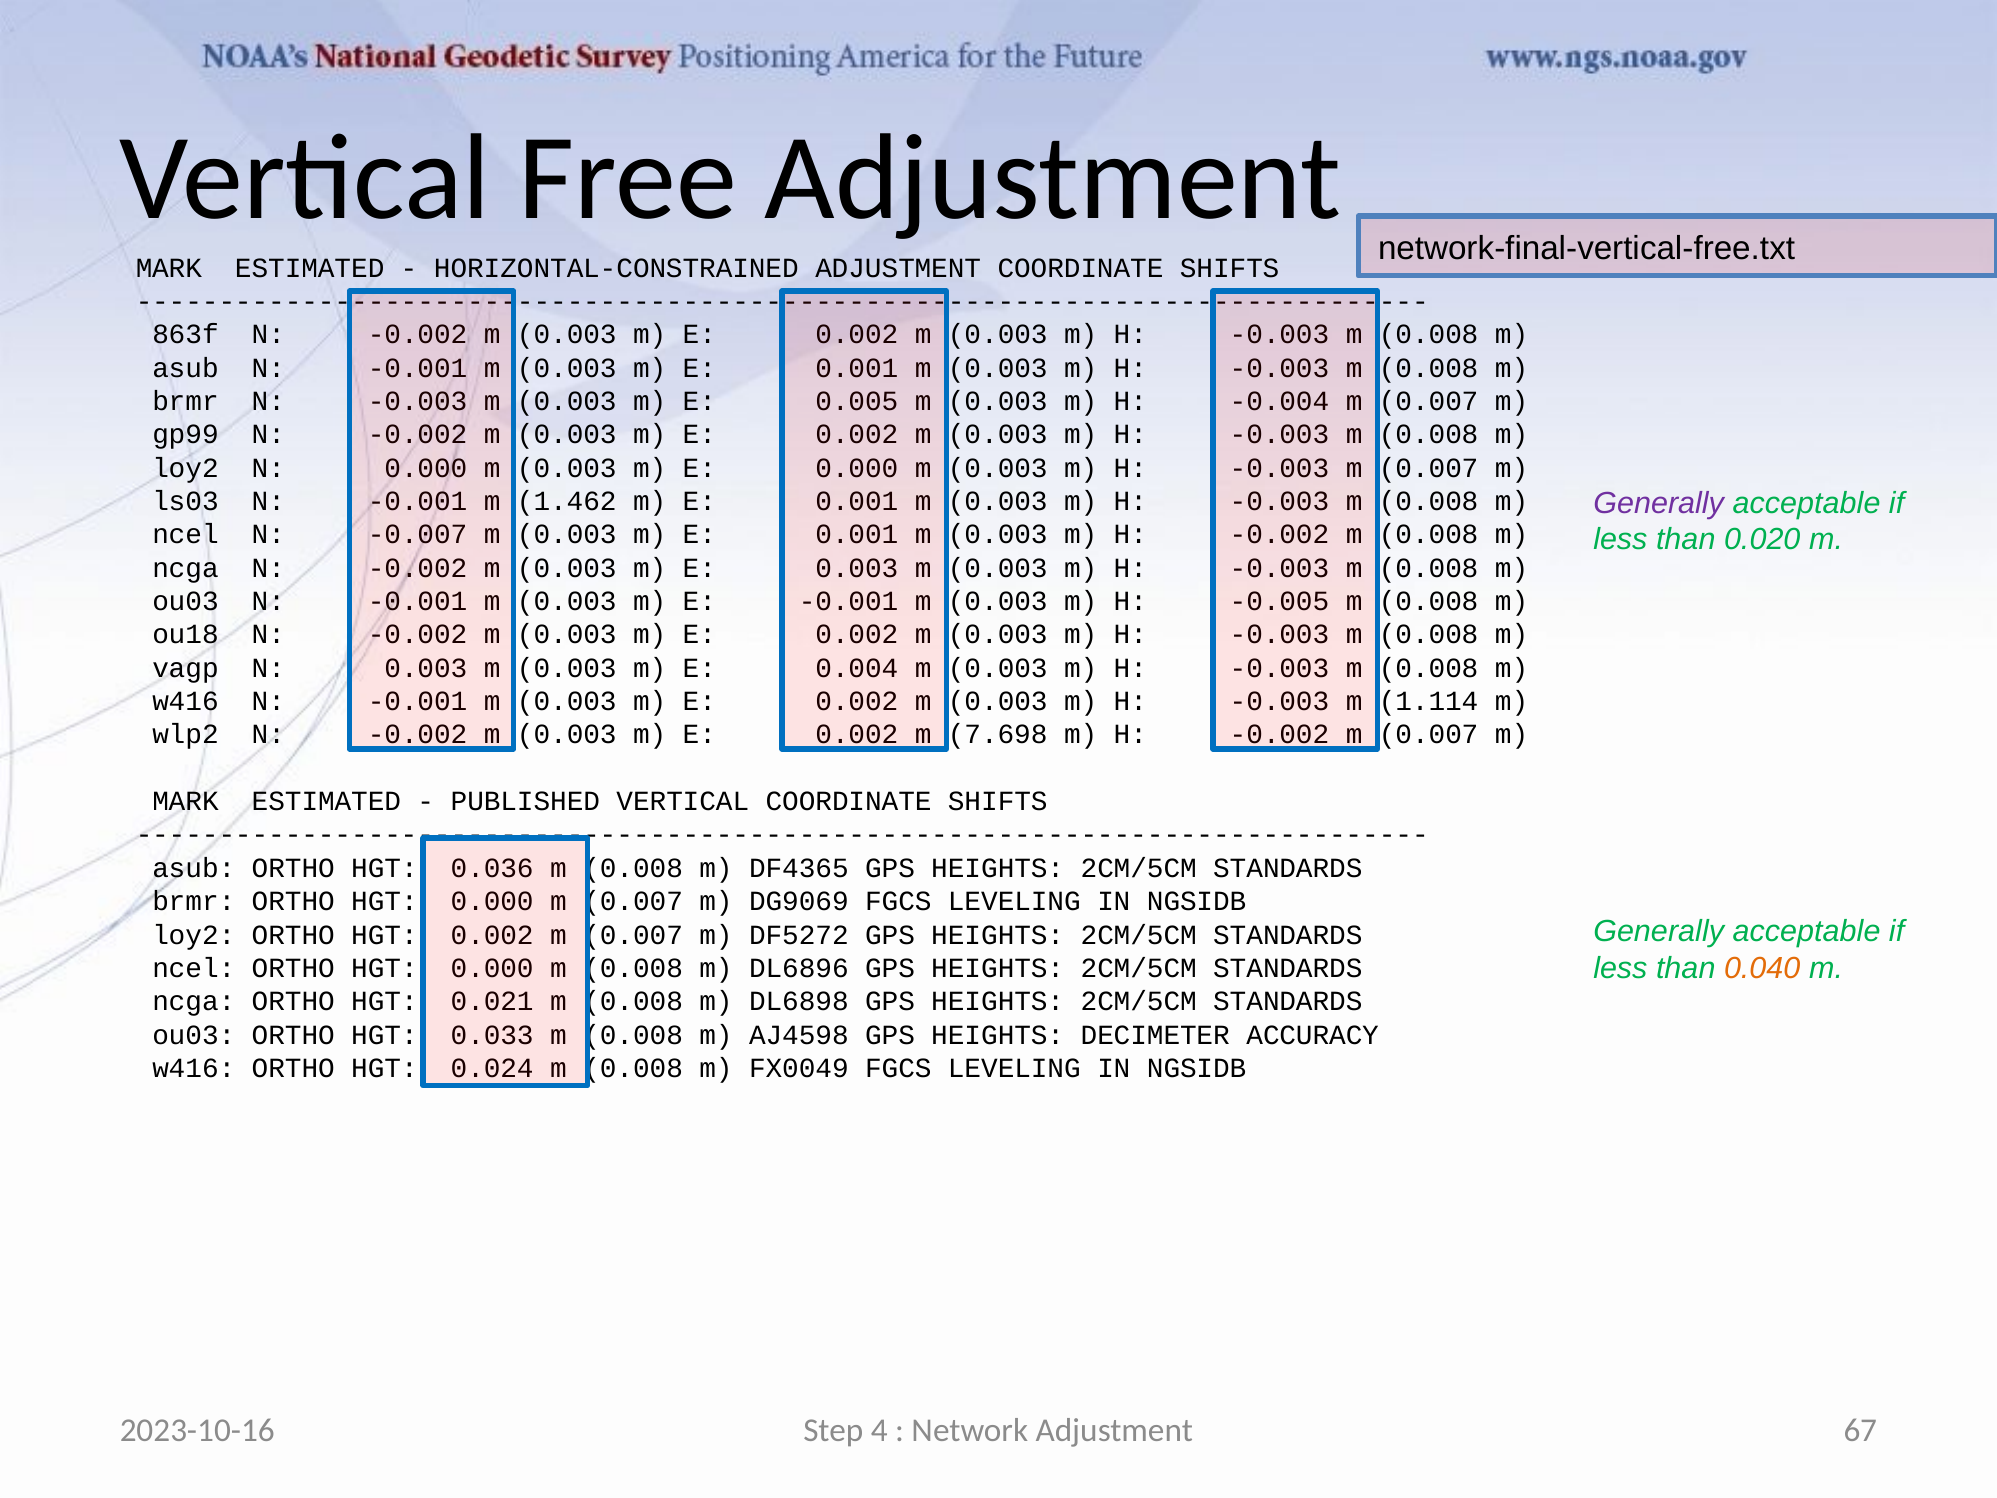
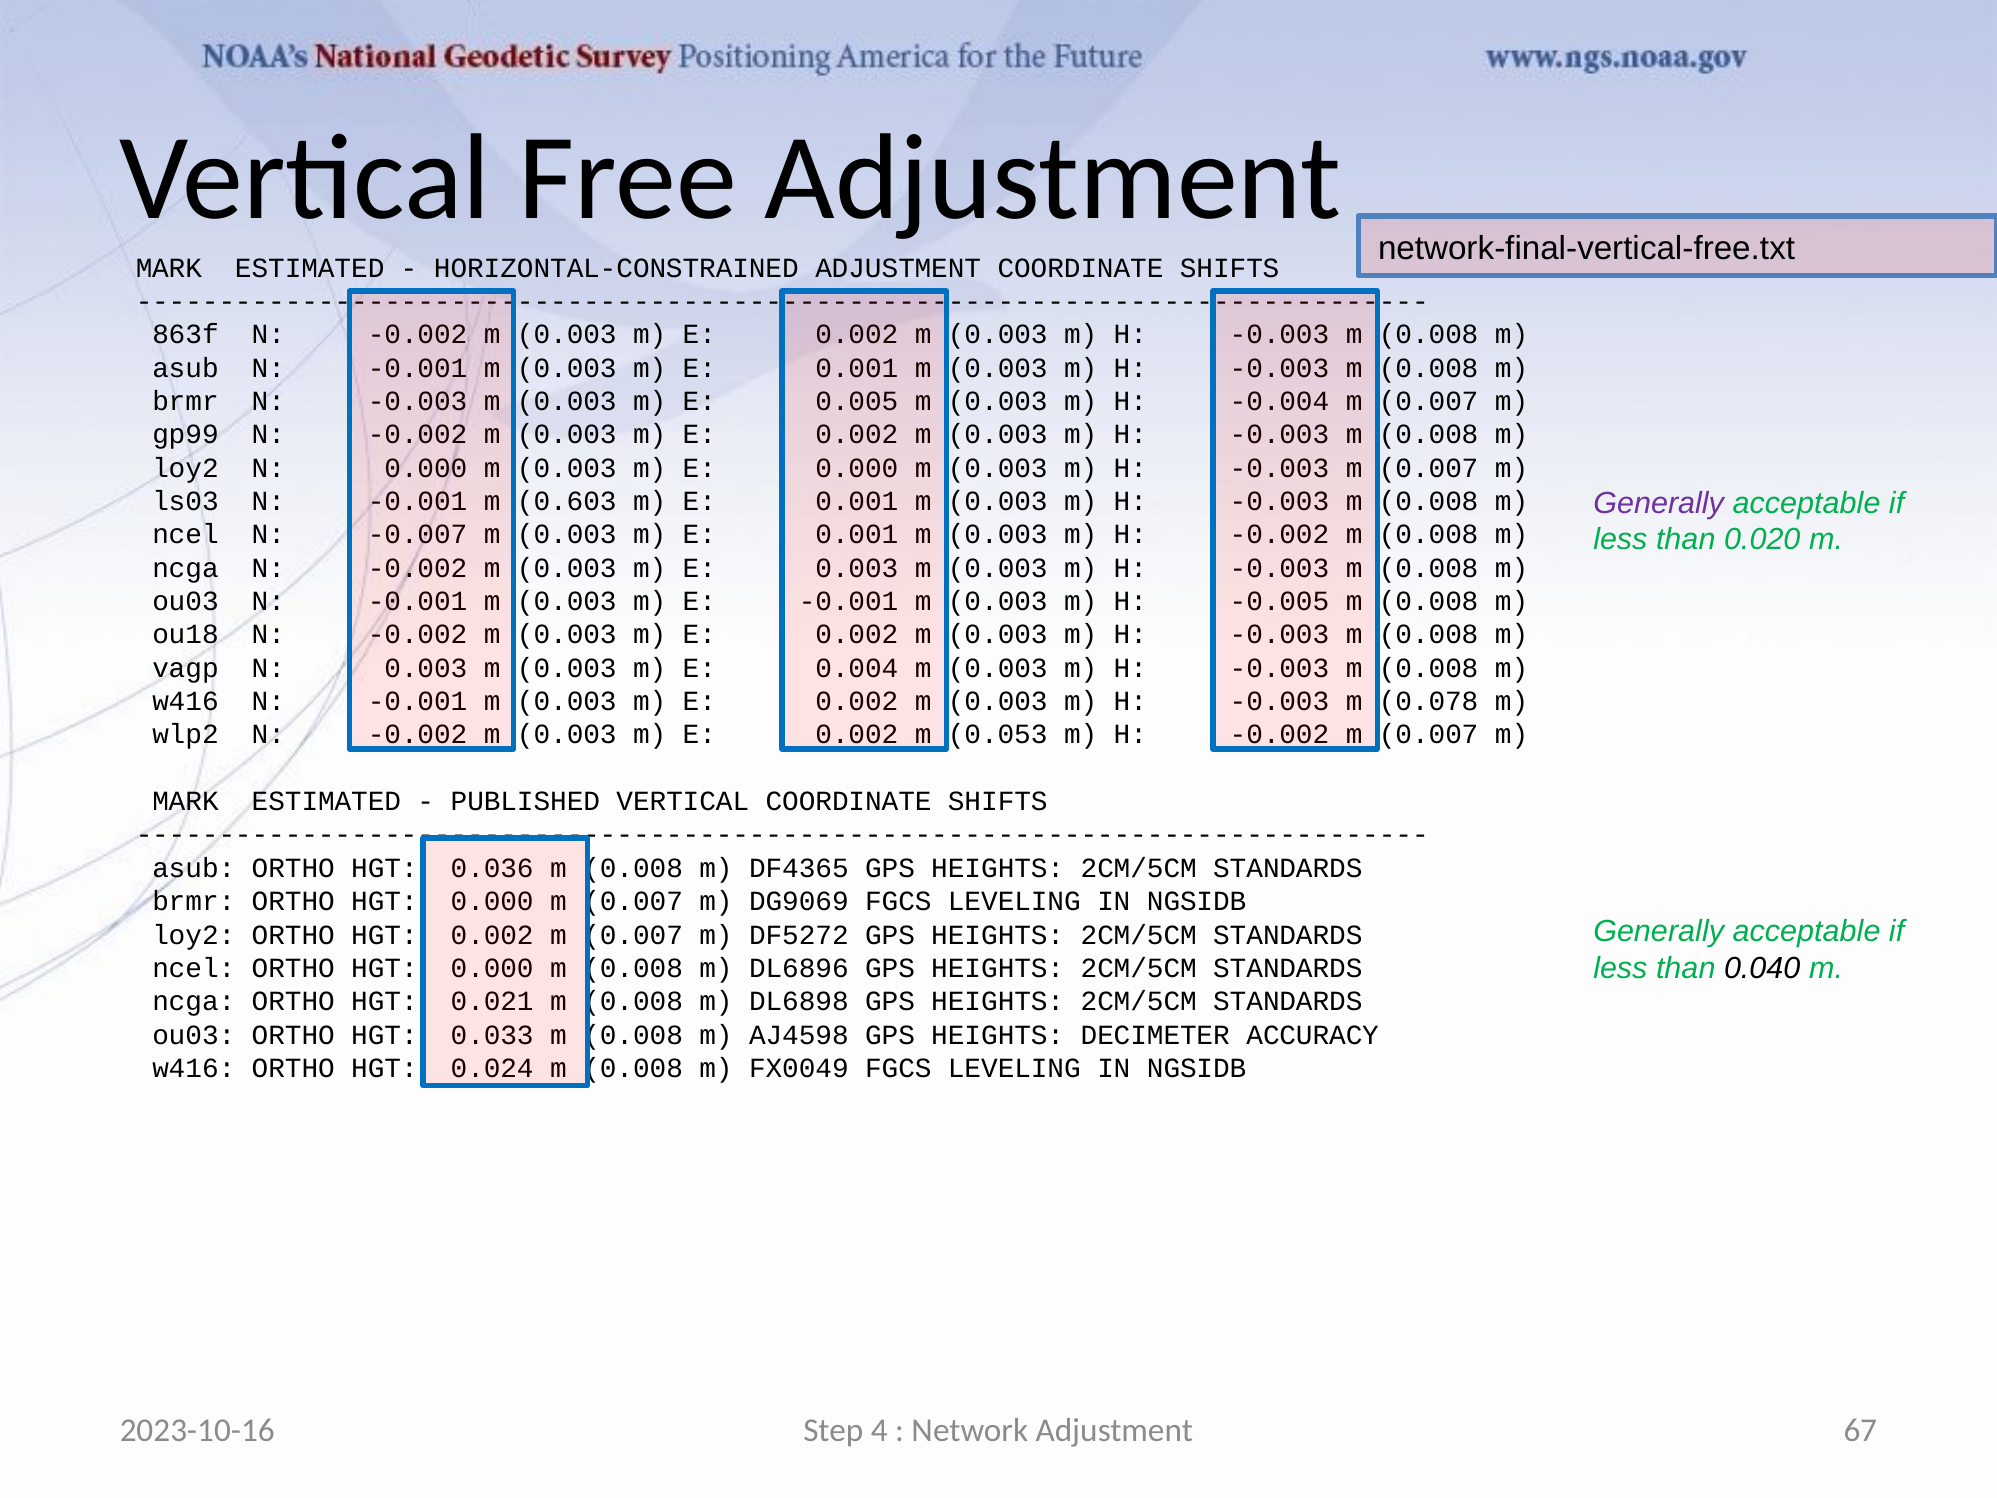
1.462: 1.462 -> 0.603
1.114: 1.114 -> 0.078
7.698: 7.698 -> 0.053
0.040 colour: orange -> black
